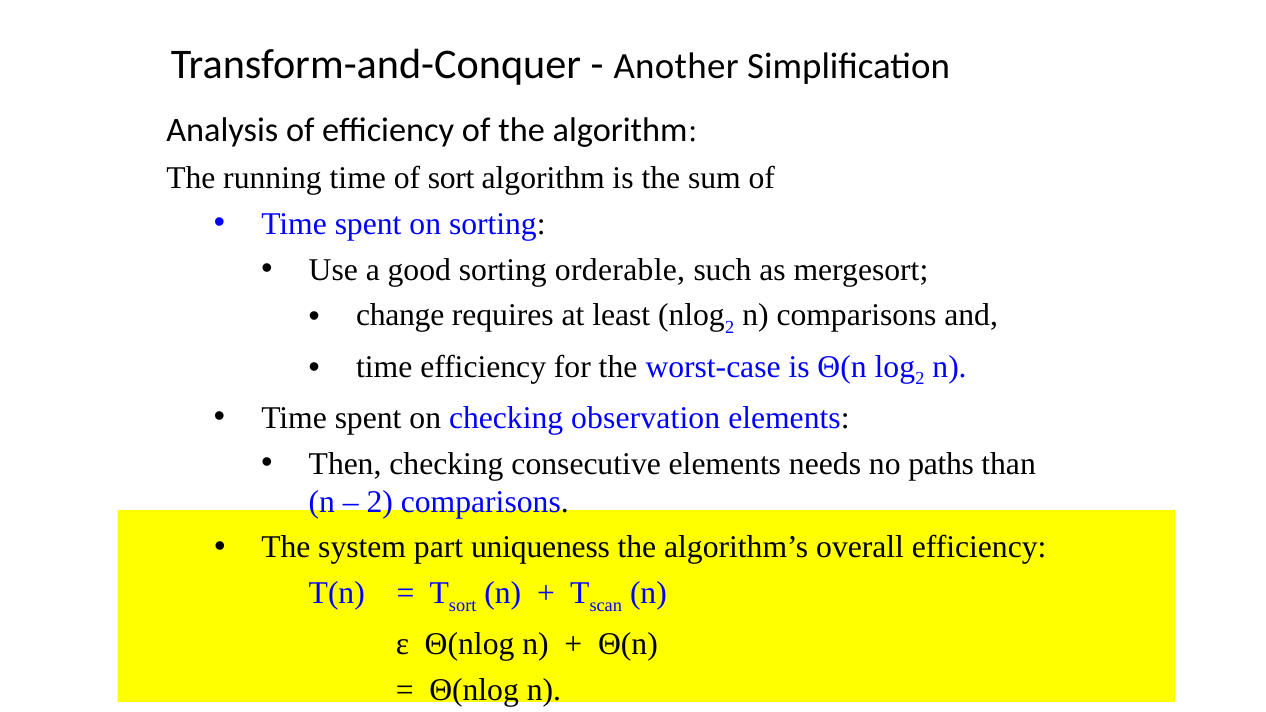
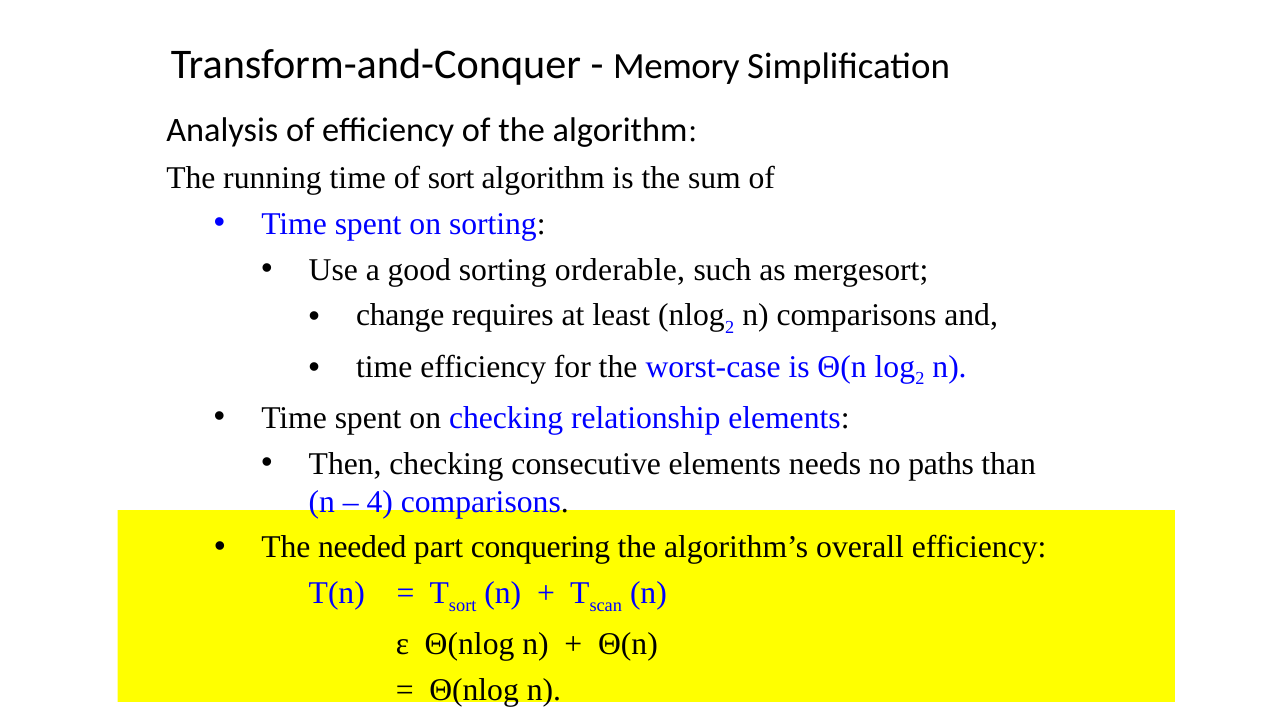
Another: Another -> Memory
observation: observation -> relationship
2 at (380, 502): 2 -> 4
system: system -> needed
uniqueness: uniqueness -> conquering
